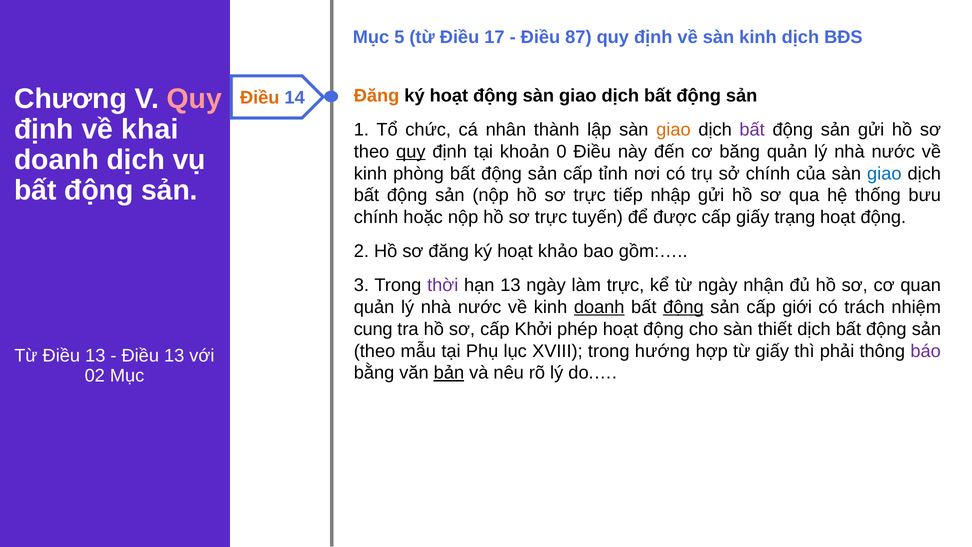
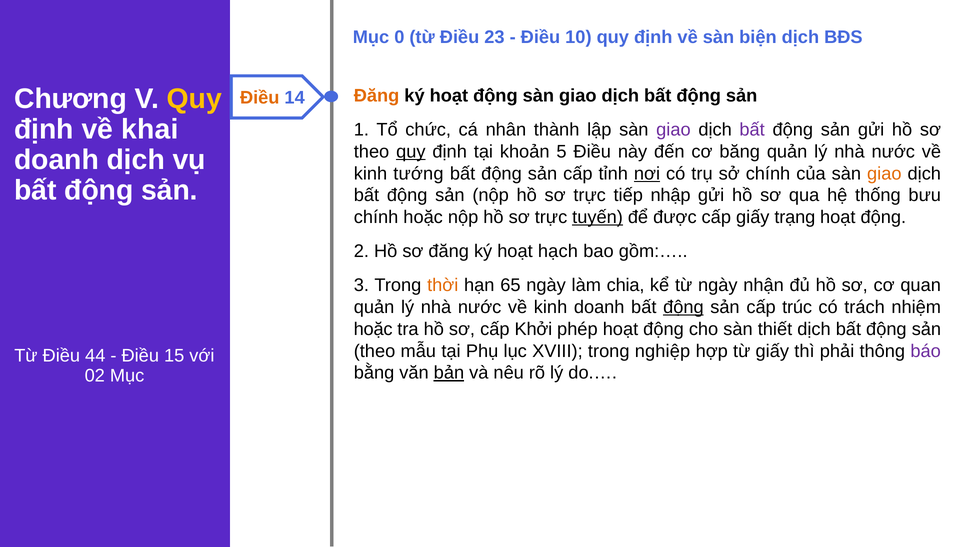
5: 5 -> 0
17: 17 -> 23
87: 87 -> 10
sàn kinh: kinh -> biện
Quy at (194, 99) colour: pink -> yellow
giao at (673, 130) colour: orange -> purple
0: 0 -> 5
phòng: phòng -> tướng
nơi underline: none -> present
giao at (884, 173) colour: blue -> orange
tuyến underline: none -> present
khảo: khảo -> hạch
thời colour: purple -> orange
hạn 13: 13 -> 65
làm trực: trực -> chia
doanh at (599, 307) underline: present -> none
giới: giới -> trúc
cung at (373, 329): cung -> hoặc
hướng: hướng -> nghiệp
Từ Điều 13: 13 -> 44
13 at (174, 356): 13 -> 15
